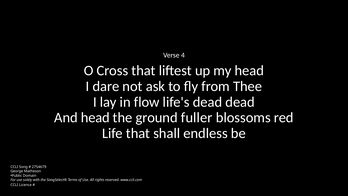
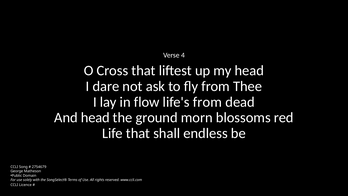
life's dead: dead -> from
fuller: fuller -> morn
